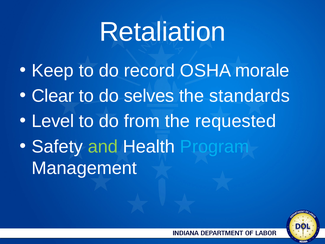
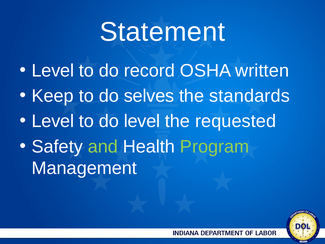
Retaliation: Retaliation -> Statement
Keep at (53, 71): Keep -> Level
morale: morale -> written
Clear: Clear -> Keep
do from: from -> level
Program colour: light blue -> light green
